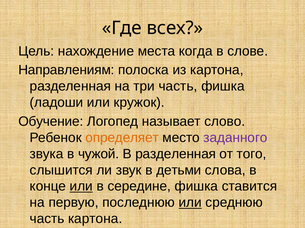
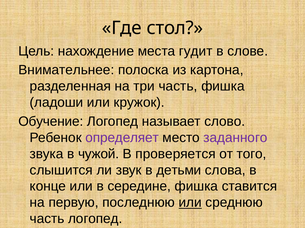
всех: всех -> стол
когда: когда -> гудит
Направлениям: Направлениям -> Внимательнее
определяет colour: orange -> purple
В разделенная: разделенная -> проверяется
или at (81, 187) underline: present -> none
часть картона: картона -> логопед
